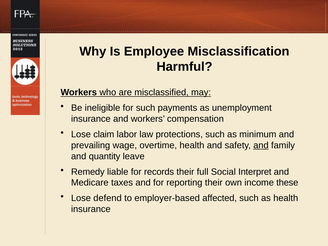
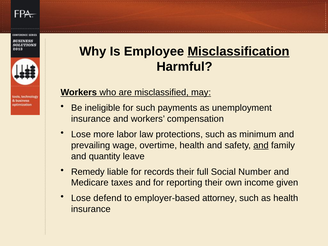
Misclassification underline: none -> present
claim: claim -> more
Interpret: Interpret -> Number
these: these -> given
affected: affected -> attorney
